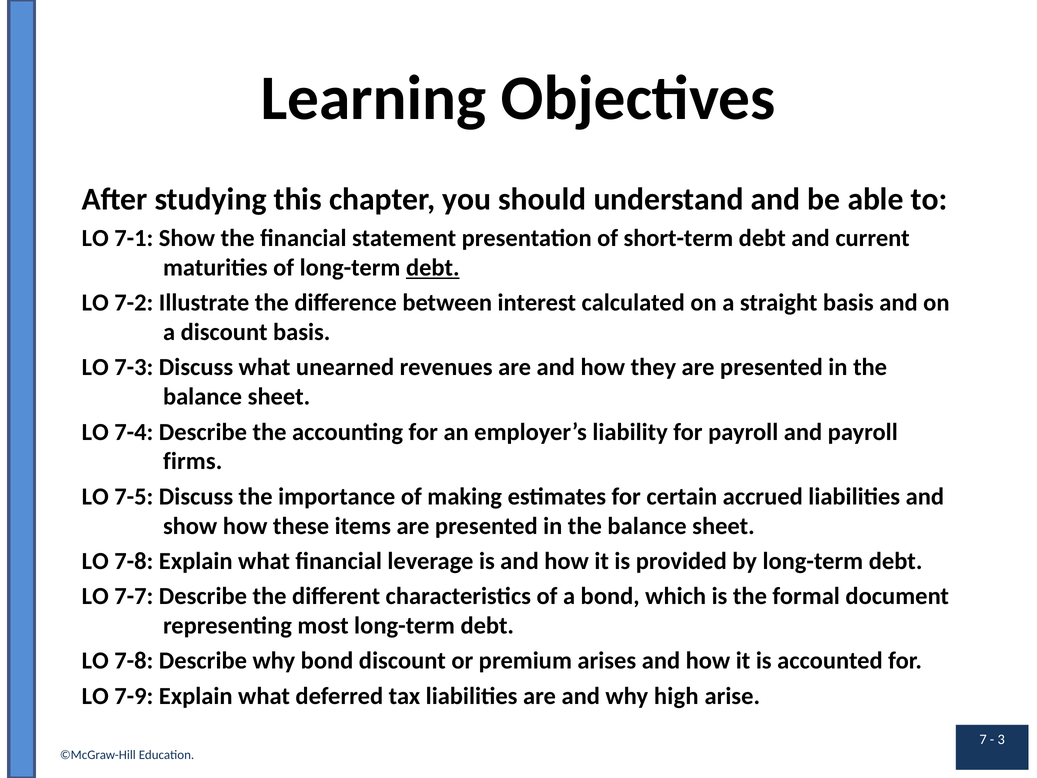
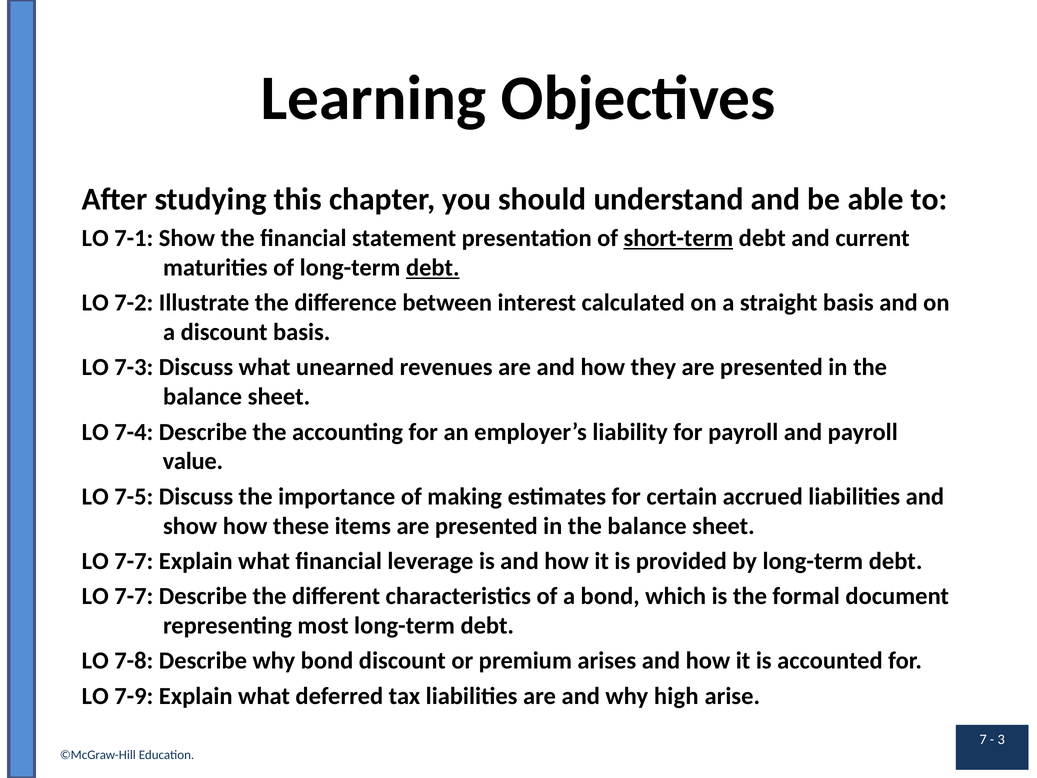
short-term underline: none -> present
firms: firms -> value
7-8 at (134, 561): 7-8 -> 7-7
